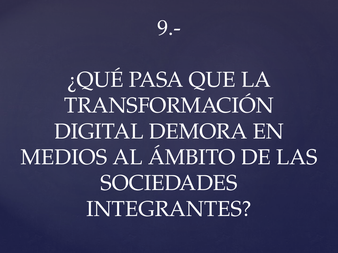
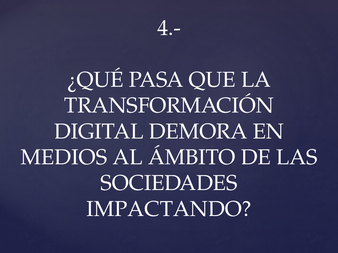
9.-: 9.- -> 4.-
INTEGRANTES: INTEGRANTES -> IMPACTANDO
